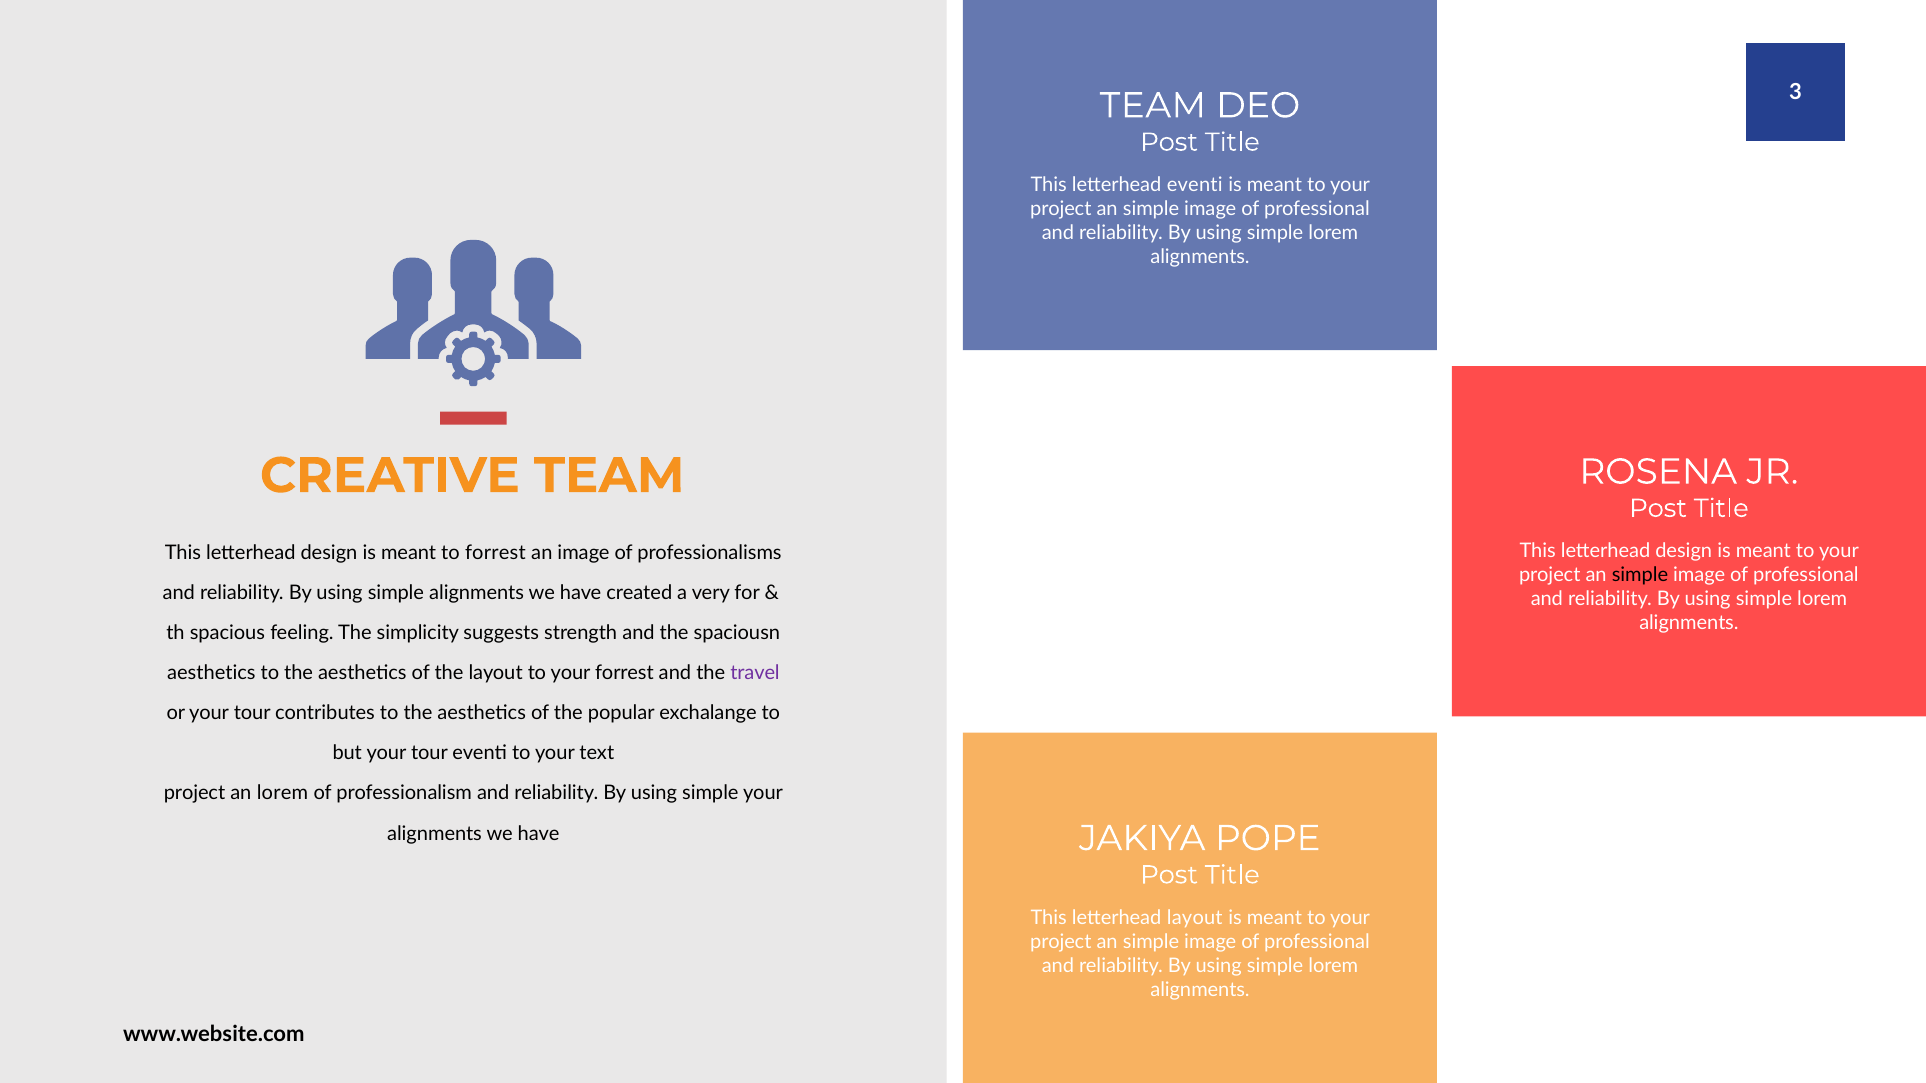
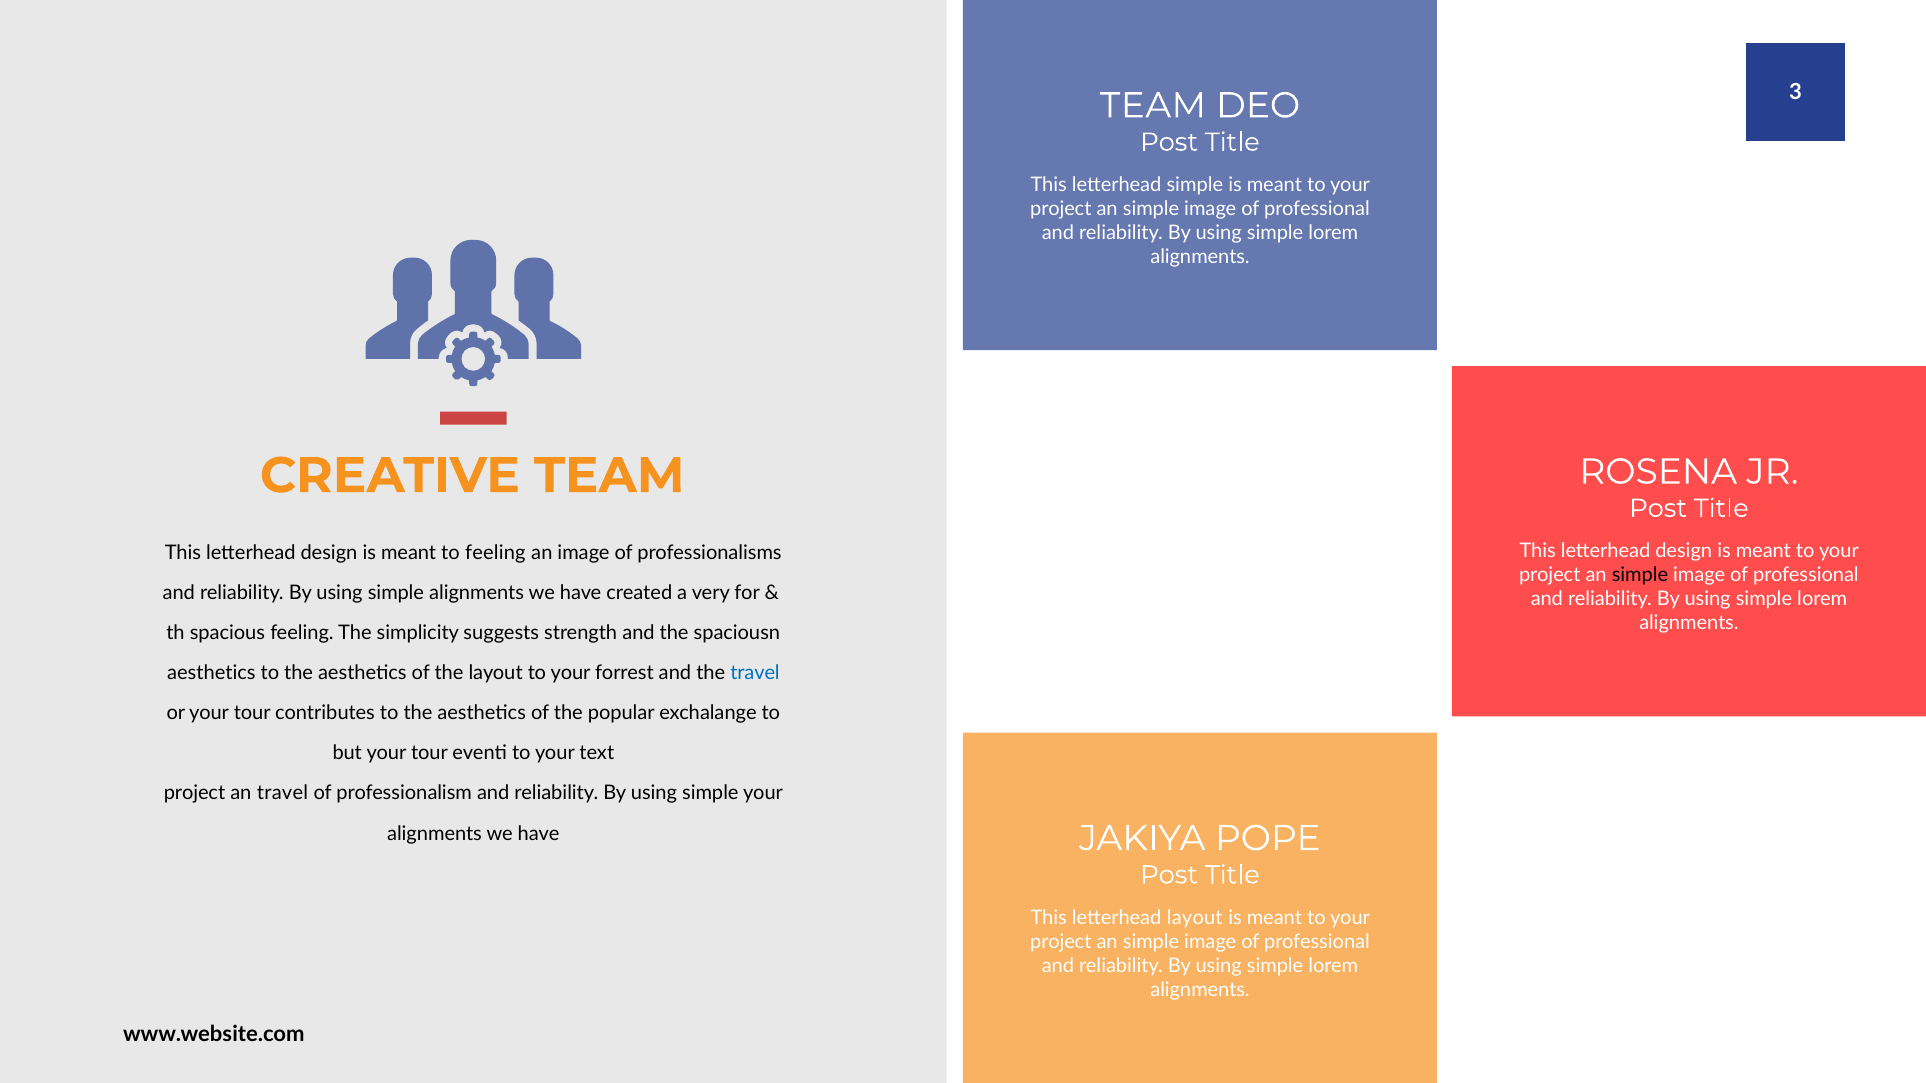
letterhead eventi: eventi -> simple
to forrest: forrest -> feeling
travel at (755, 673) colour: purple -> blue
an lorem: lorem -> travel
